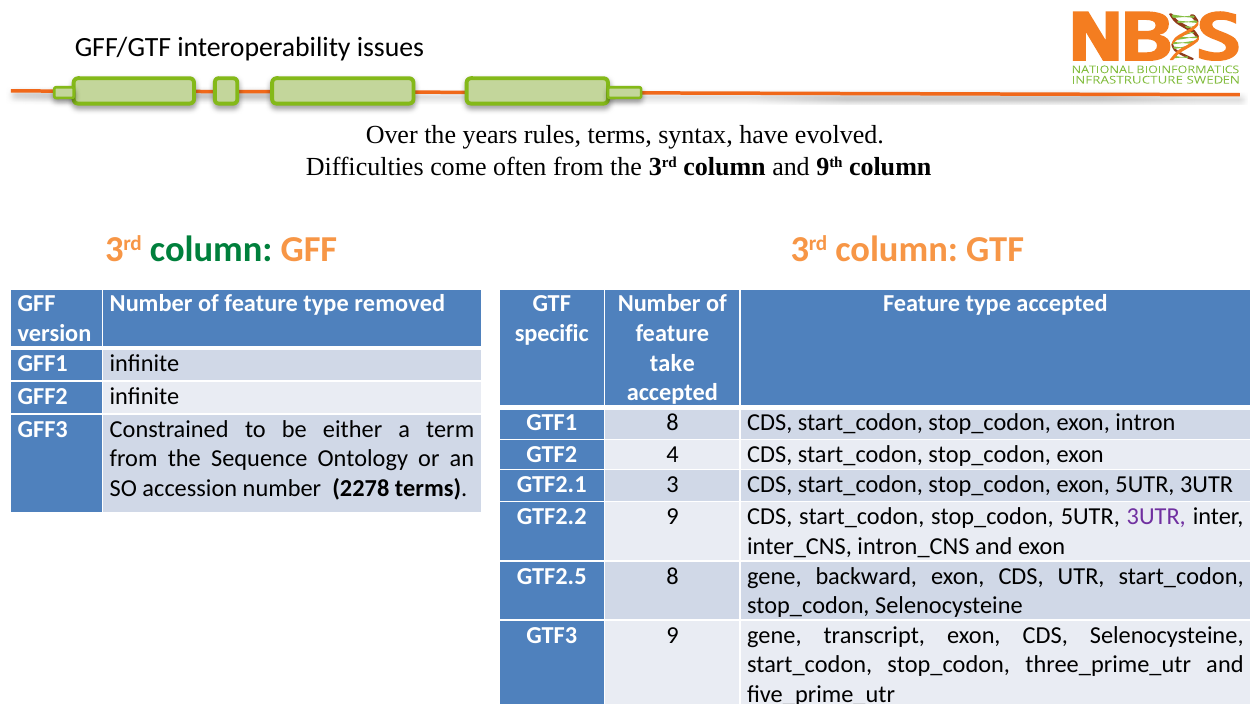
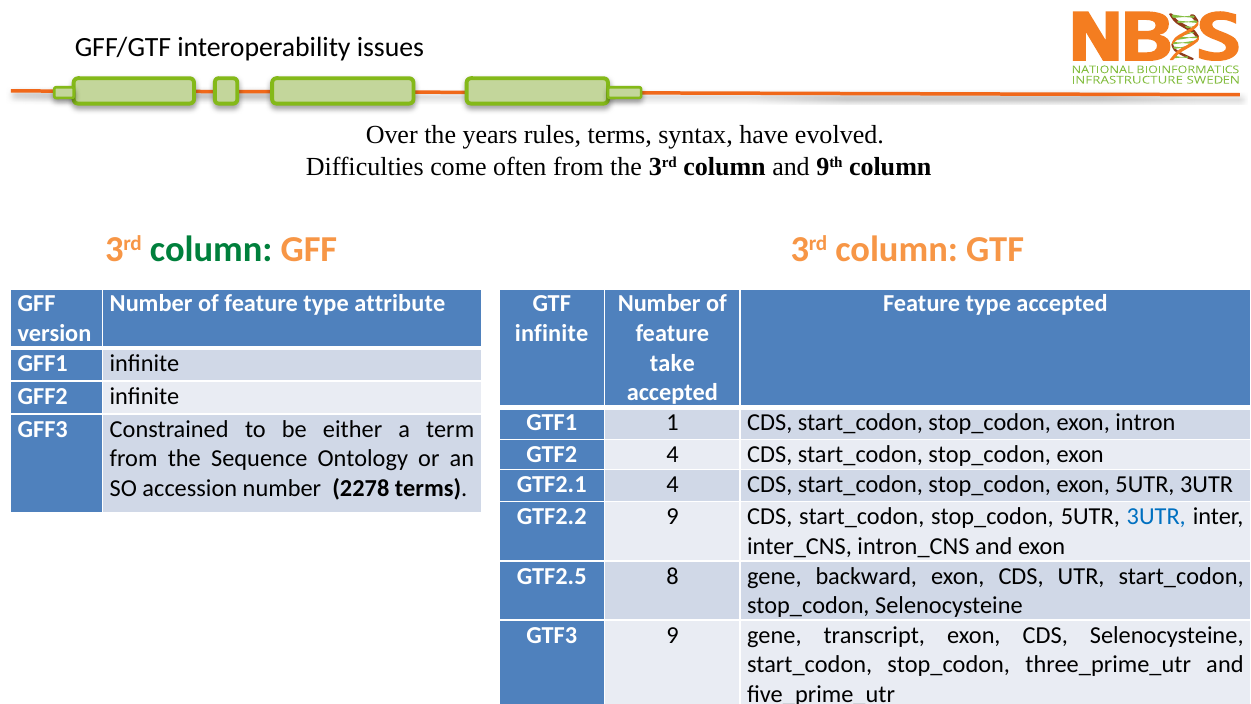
removed: removed -> attribute
specific at (552, 333): specific -> infinite
GTF1 8: 8 -> 1
GTF2.1 3: 3 -> 4
3UTR at (1156, 517) colour: purple -> blue
